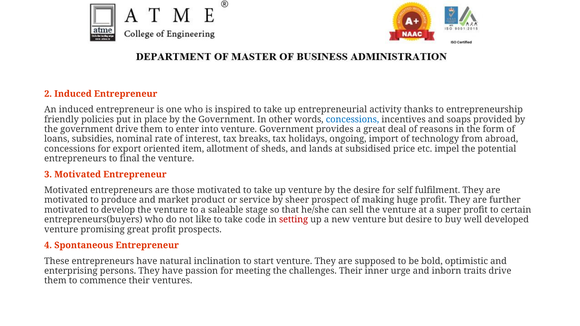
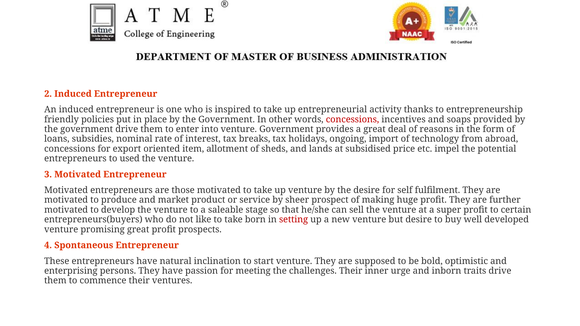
concessions at (353, 119) colour: blue -> red
final: final -> used
code: code -> born
